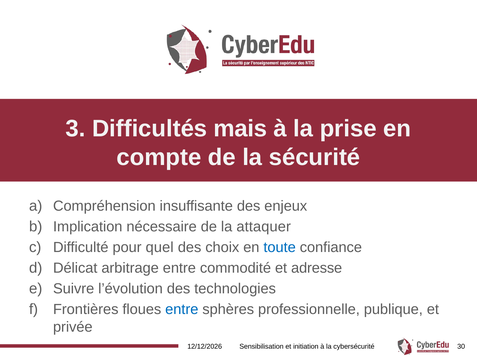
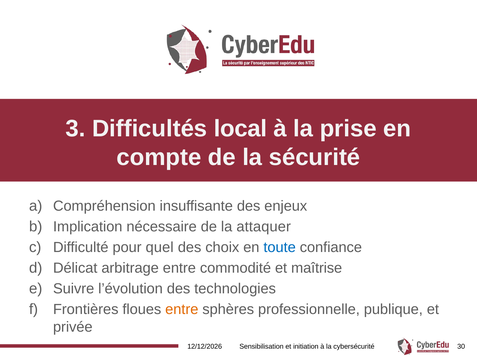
mais: mais -> local
adresse: adresse -> maîtrise
entre at (182, 309) colour: blue -> orange
